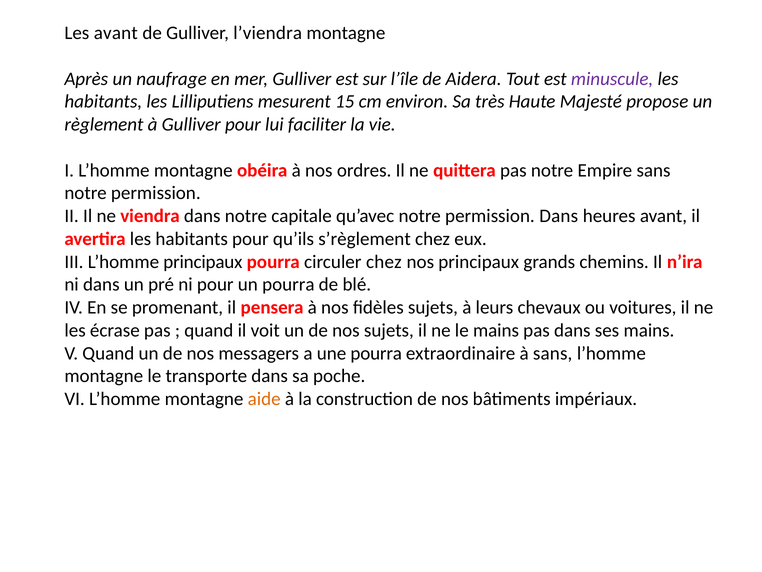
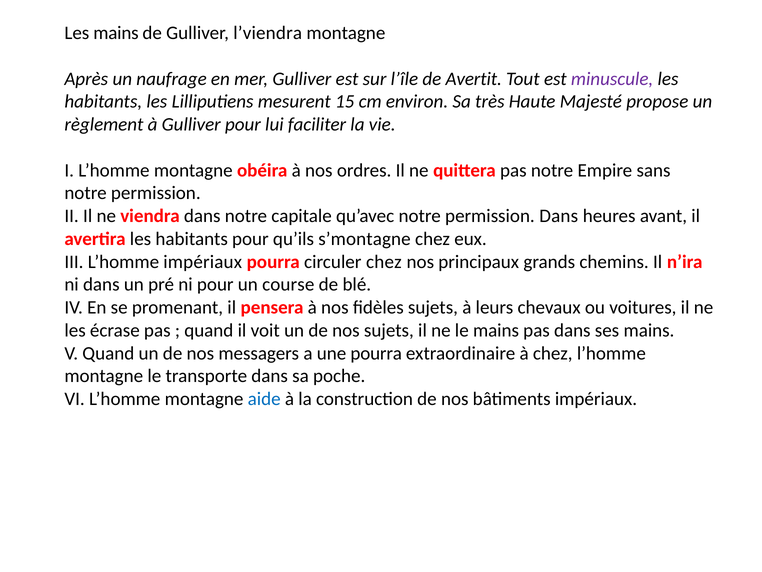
Les avant: avant -> mains
Aidera: Aidera -> Avertit
s’règlement: s’règlement -> s’montagne
L’homme principaux: principaux -> impériaux
un pourra: pourra -> course
à sans: sans -> chez
aide colour: orange -> blue
